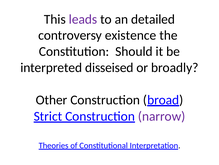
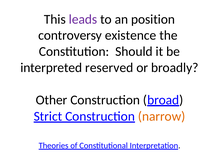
detailed: detailed -> position
disseised: disseised -> reserved
narrow colour: purple -> orange
